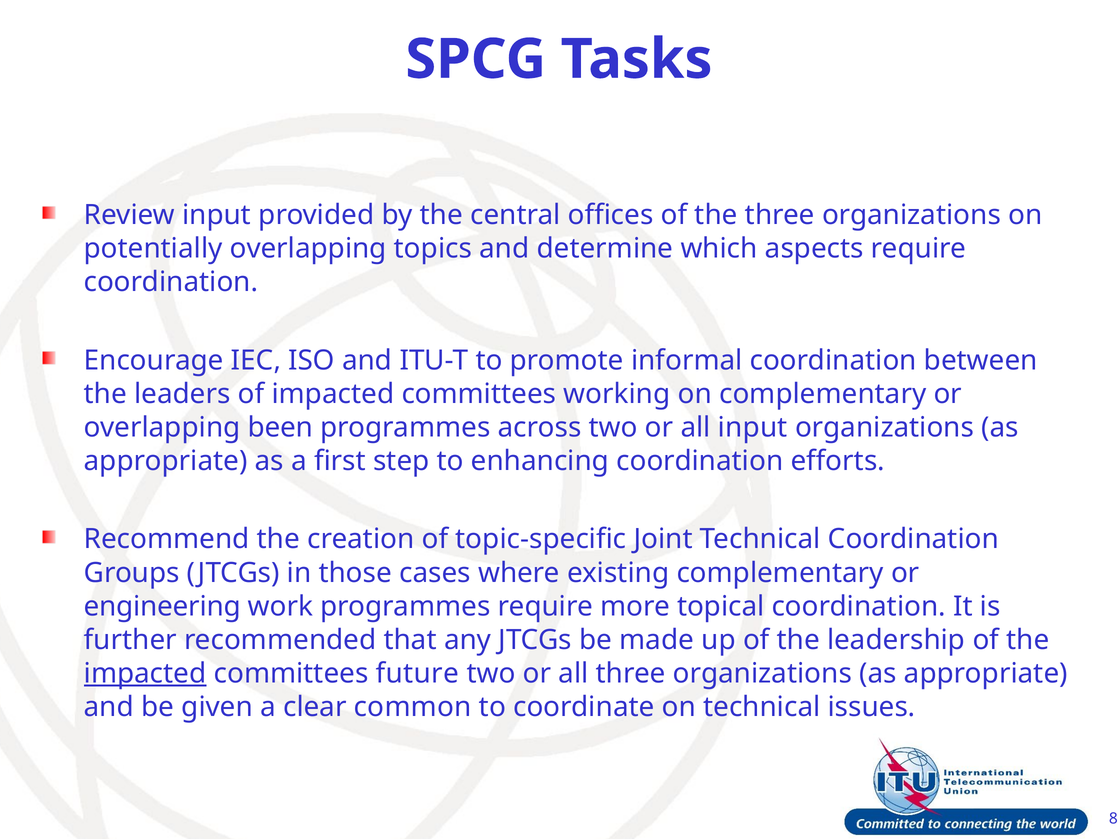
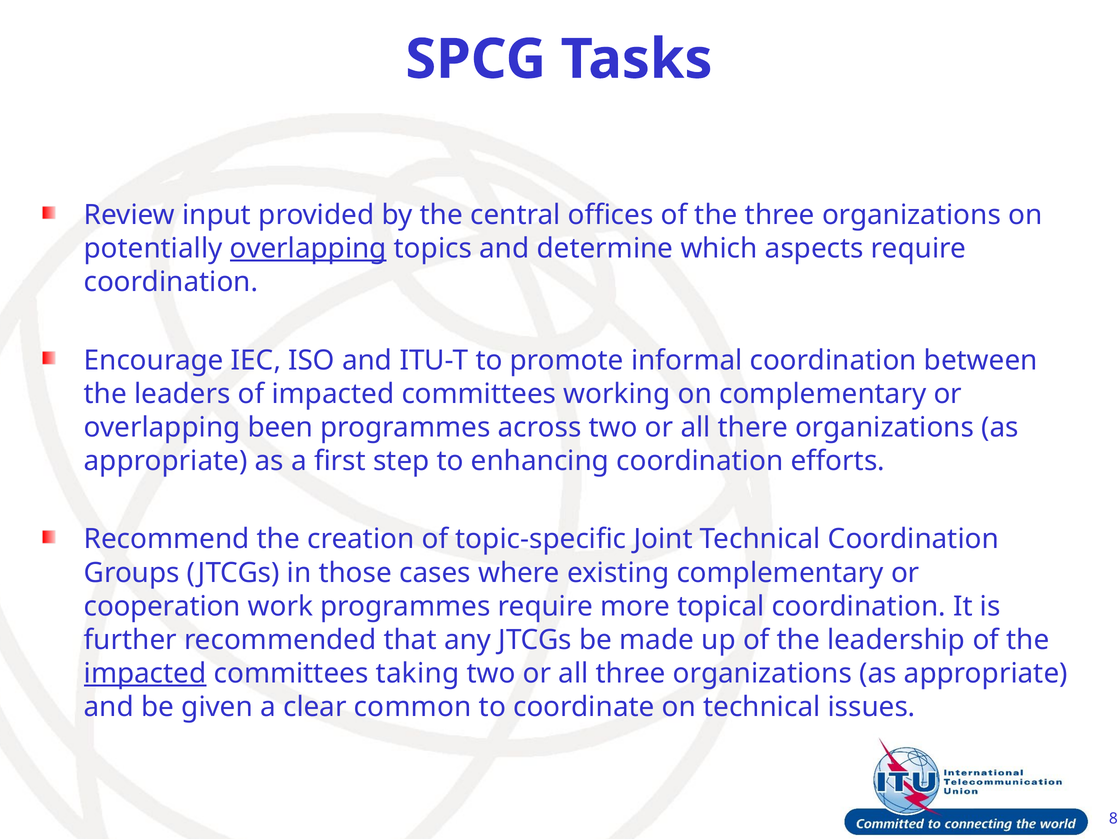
overlapping at (308, 248) underline: none -> present
all input: input -> there
engineering: engineering -> cooperation
future: future -> taking
